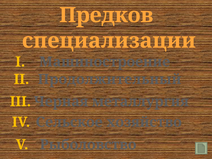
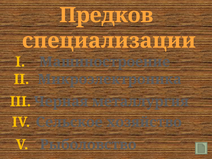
Продолжительный: Продолжительный -> Микроэлектроника
